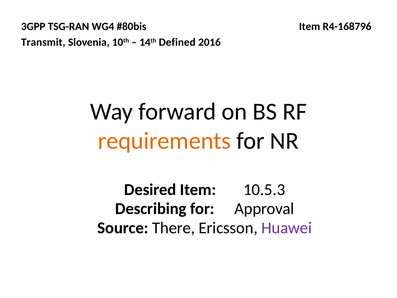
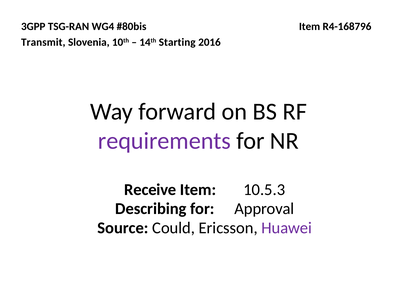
Defined: Defined -> Starting
requirements colour: orange -> purple
Desired: Desired -> Receive
There: There -> Could
